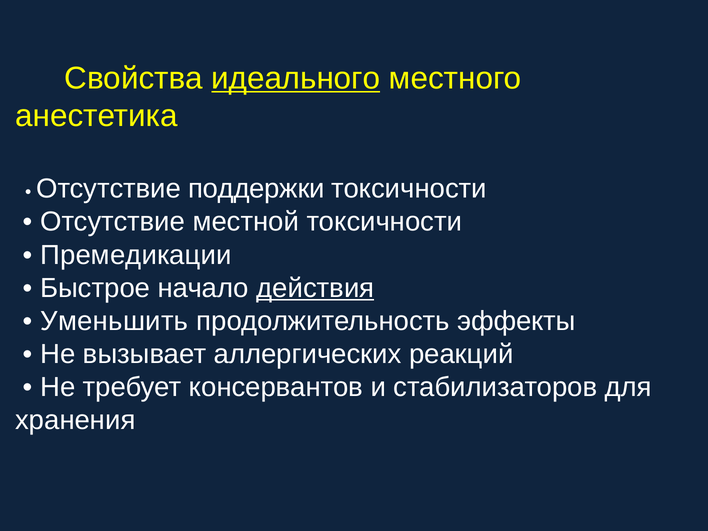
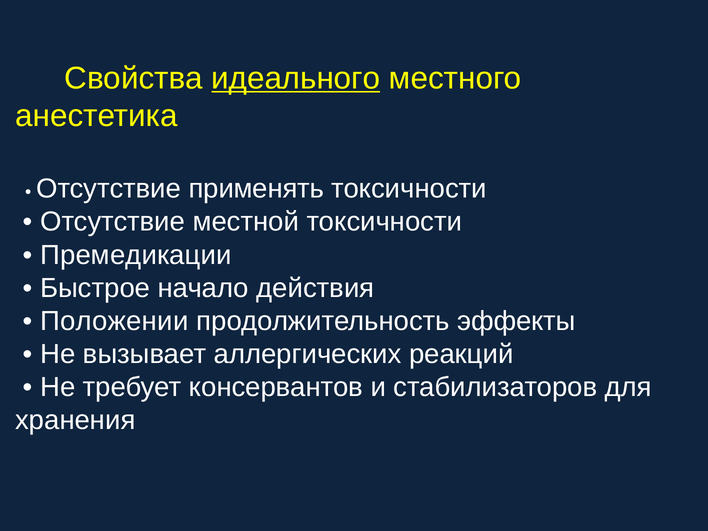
поддержки: поддержки -> применять
действия underline: present -> none
Уменьшить: Уменьшить -> Положении
